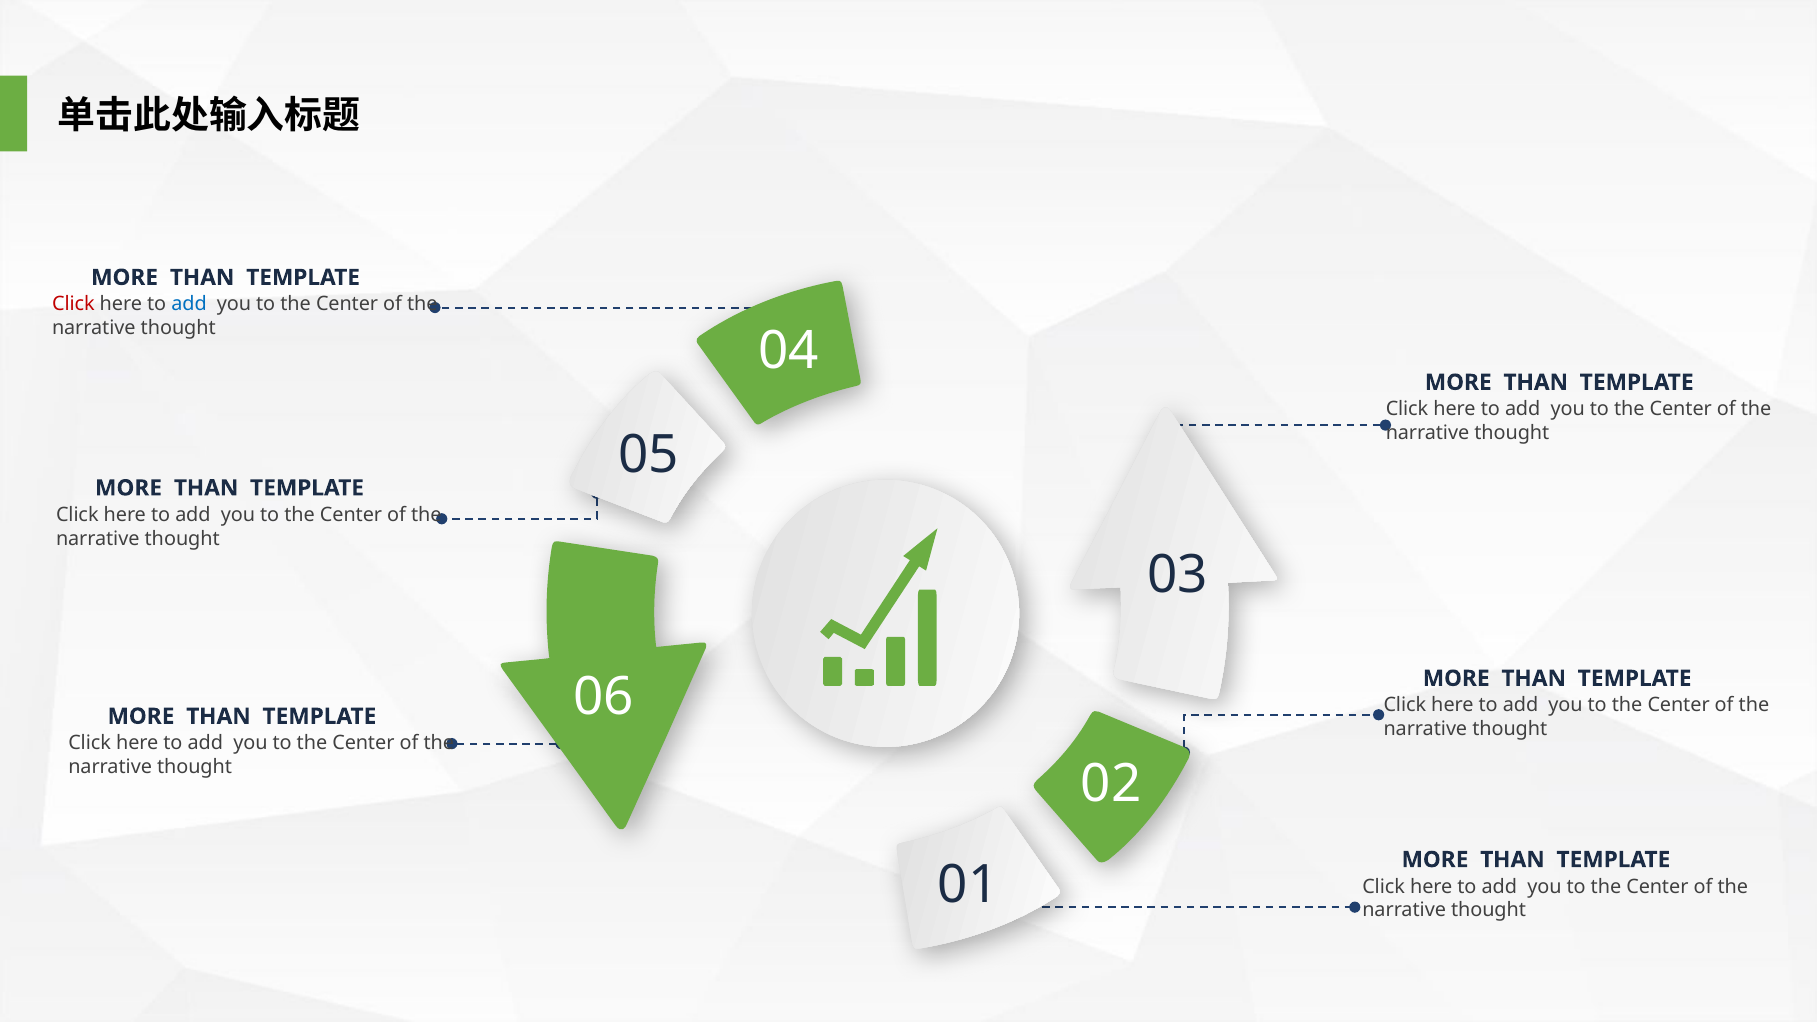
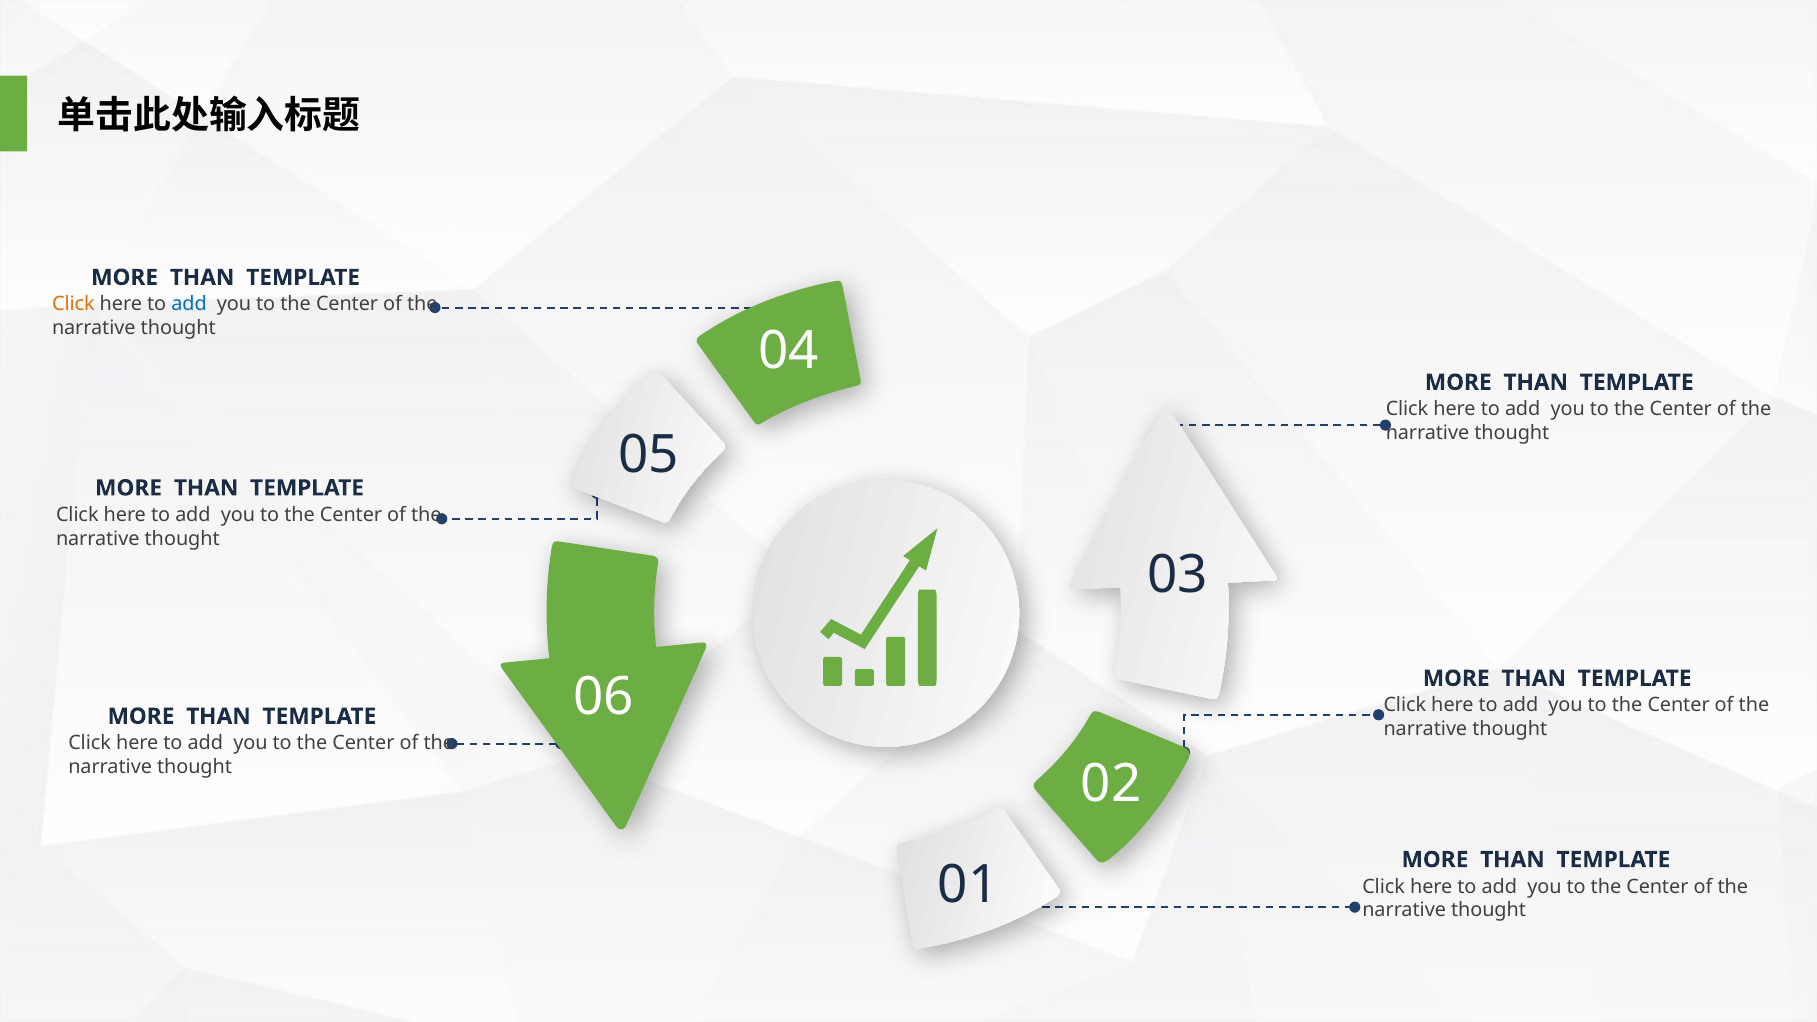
Click at (73, 304) colour: red -> orange
